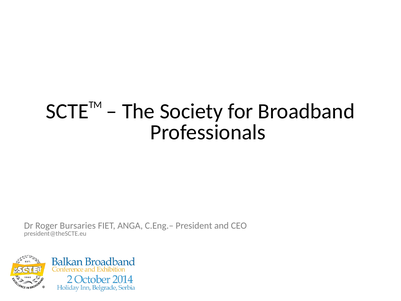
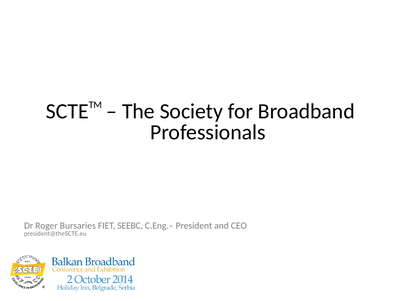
ANGA: ANGA -> SEEBC
